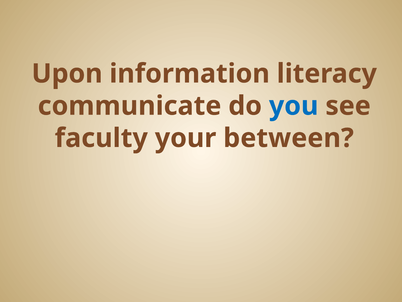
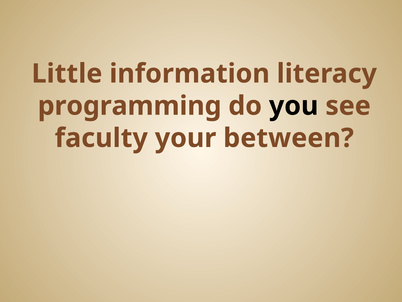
Upon: Upon -> Little
communicate: communicate -> programming
you colour: blue -> black
